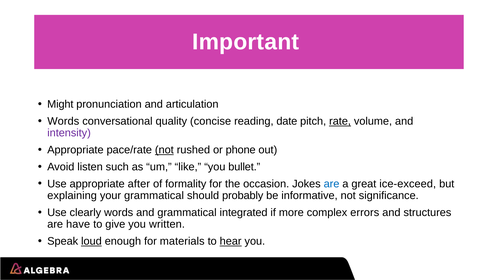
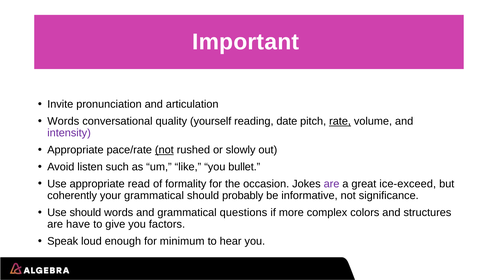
Might: Might -> Invite
concise: concise -> yourself
phone: phone -> slowly
after: after -> read
are at (332, 184) colour: blue -> purple
explaining: explaining -> coherently
Use clearly: clearly -> should
integrated: integrated -> questions
errors: errors -> colors
written: written -> factors
loud underline: present -> none
materials: materials -> minimum
hear underline: present -> none
